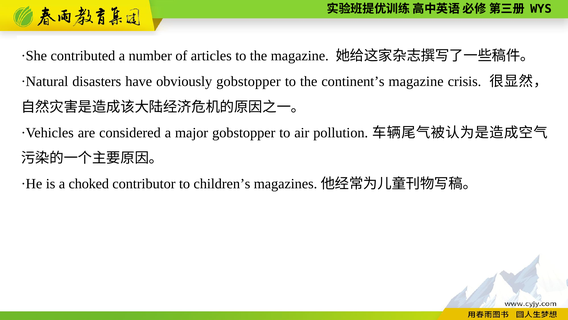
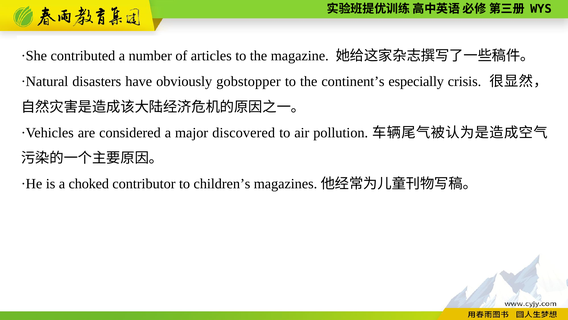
continent’s magazine: magazine -> especially
major gobstopper: gobstopper -> discovered
